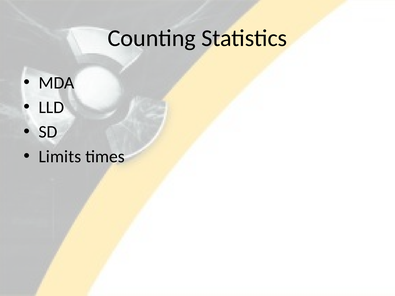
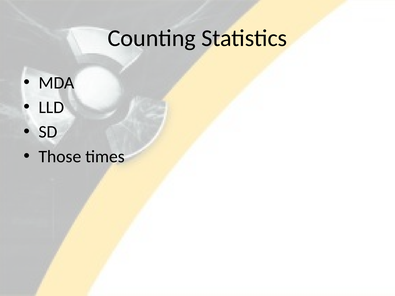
Limits: Limits -> Those
